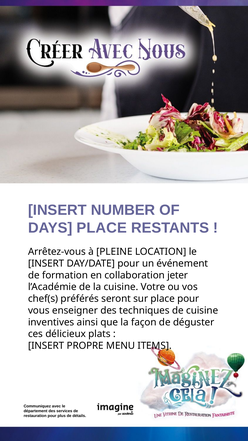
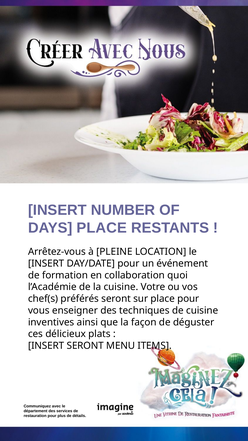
jeter: jeter -> quoi
INSERT PROPRE: PROPRE -> SERONT
